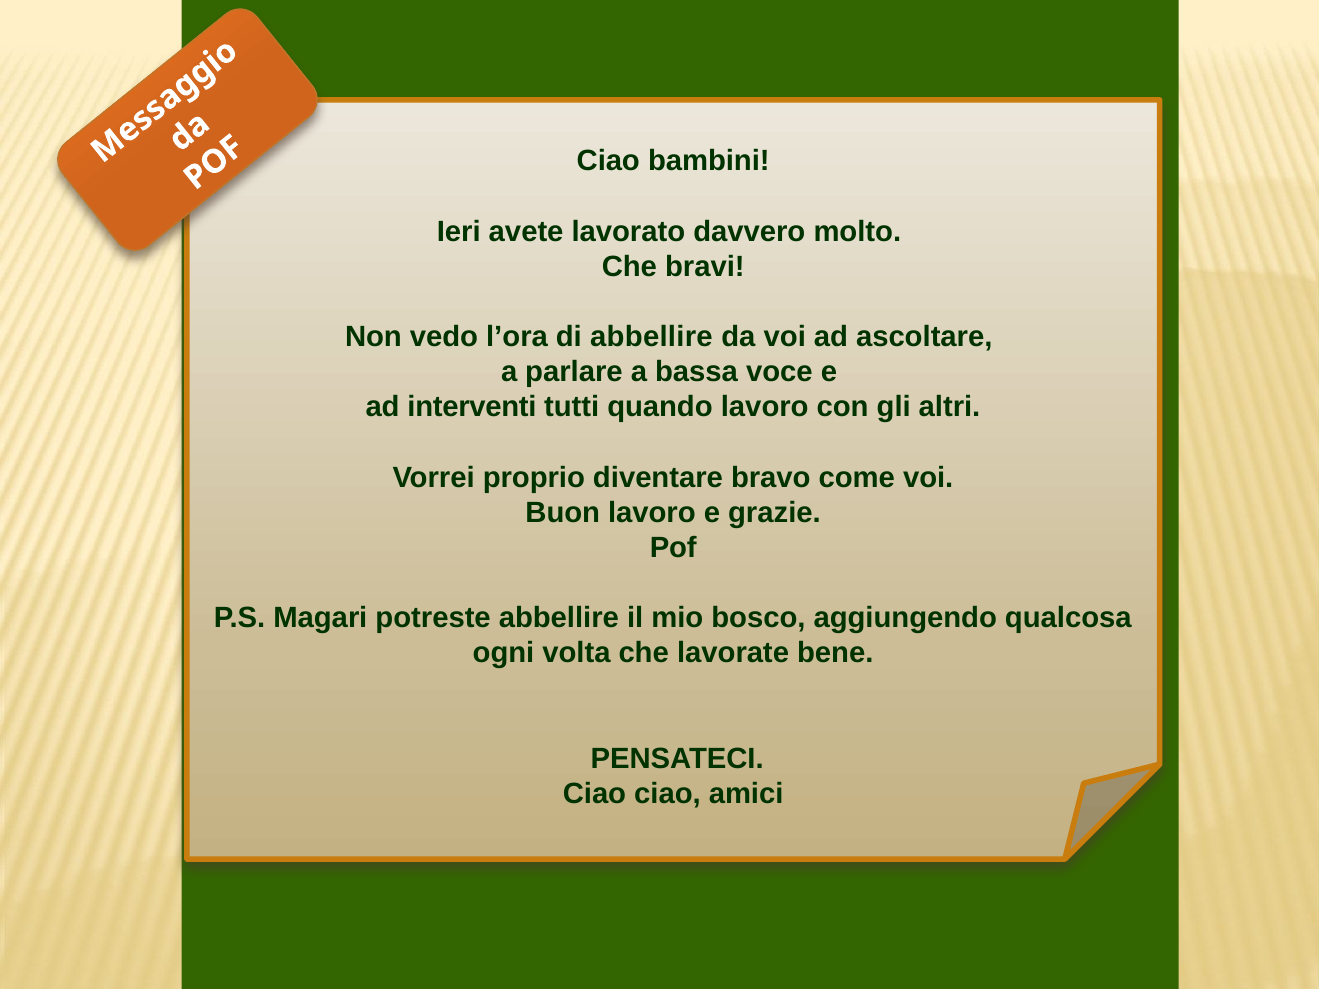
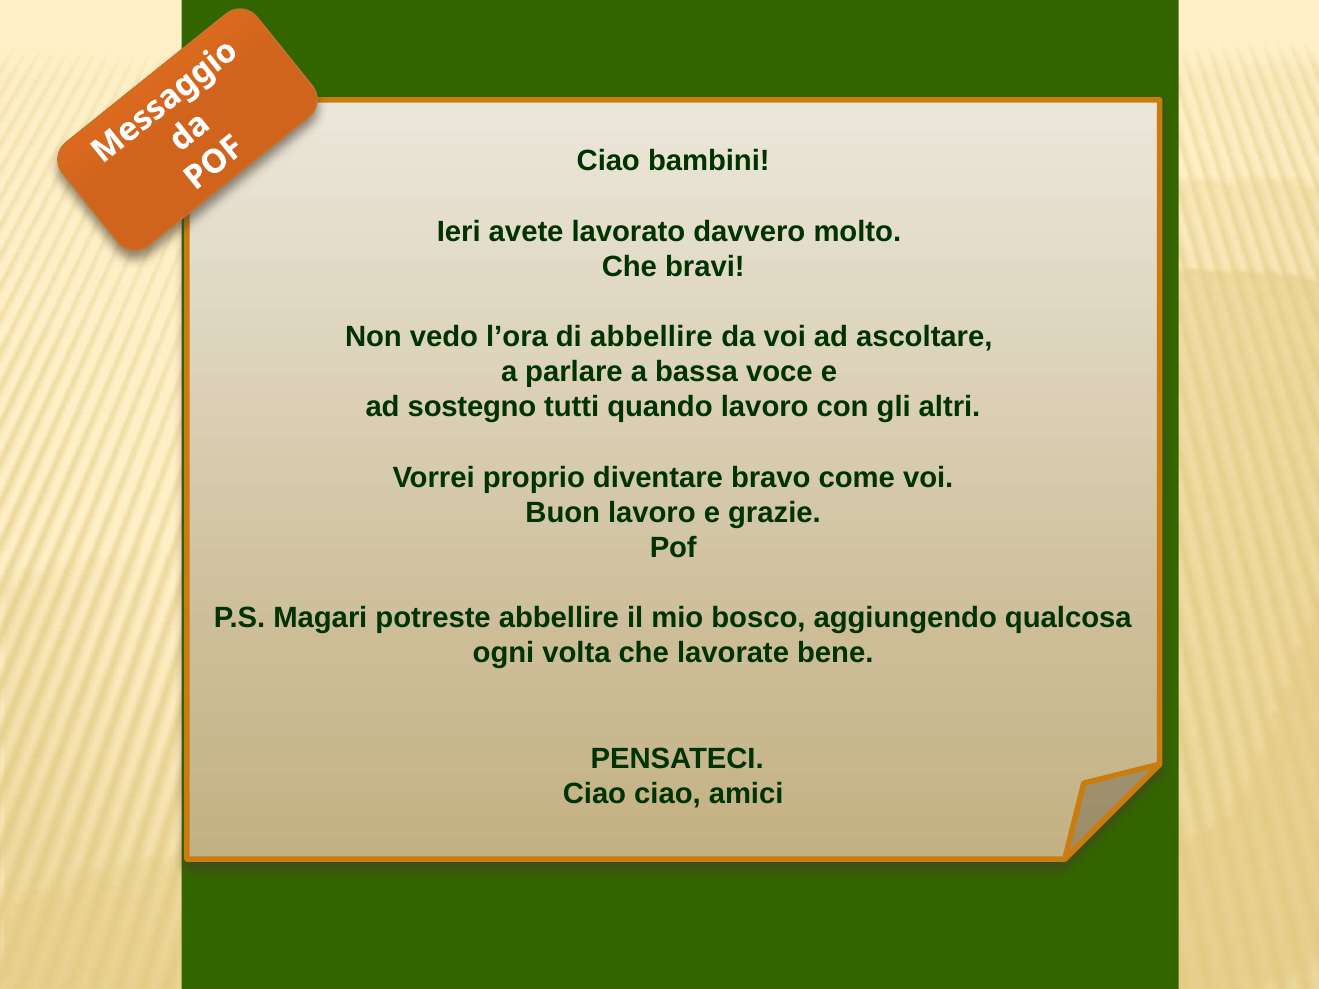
interventi: interventi -> sostegno
